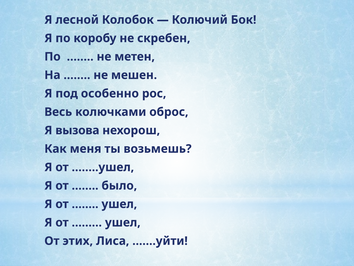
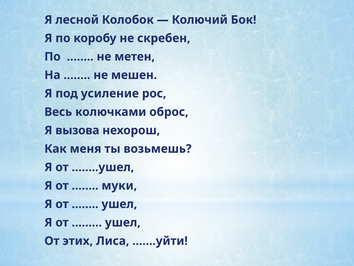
особенно: особенно -> усиление
было: было -> муки
